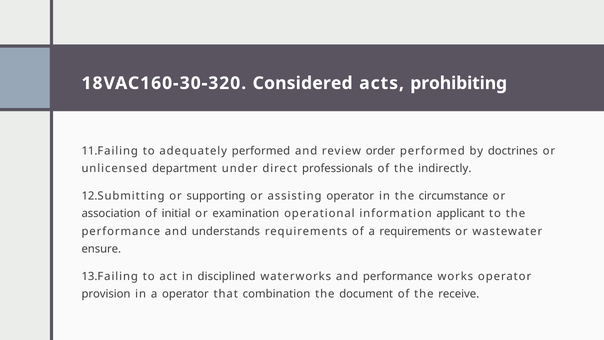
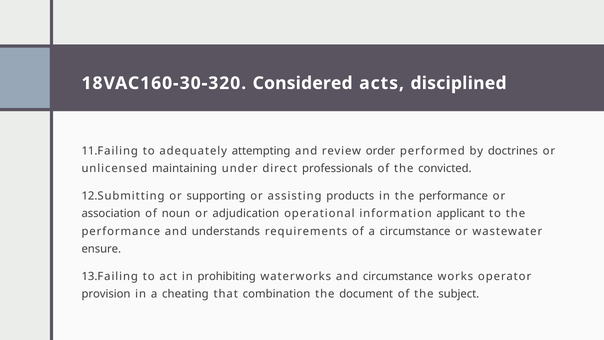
prohibiting: prohibiting -> disciplined
adequately performed: performed -> attempting
department: department -> maintaining
indirectly: indirectly -> convicted
assisting operator: operator -> products
in the circumstance: circumstance -> performance
initial: initial -> noun
examination: examination -> adjudication
a requirements: requirements -> circumstance
disciplined: disciplined -> prohibiting
and performance: performance -> circumstance
a operator: operator -> cheating
receive: receive -> subject
